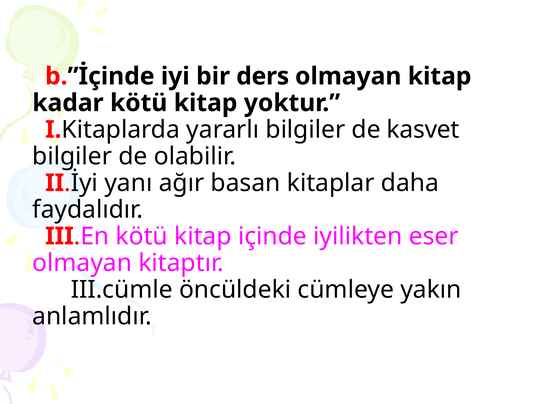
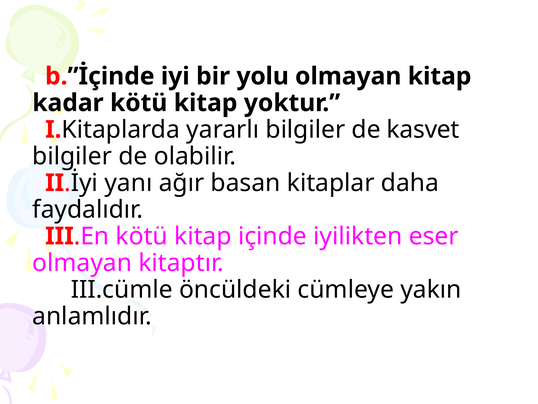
ders: ders -> yolu
